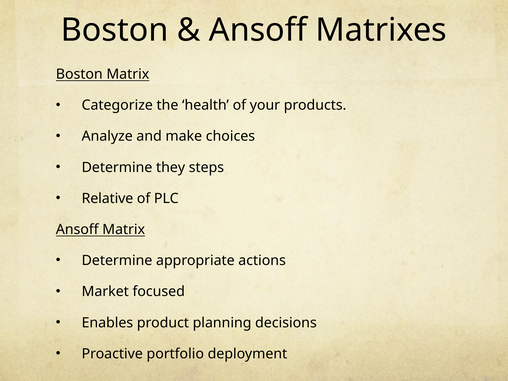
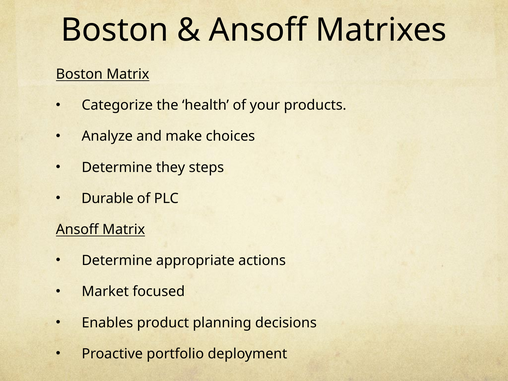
Relative: Relative -> Durable
